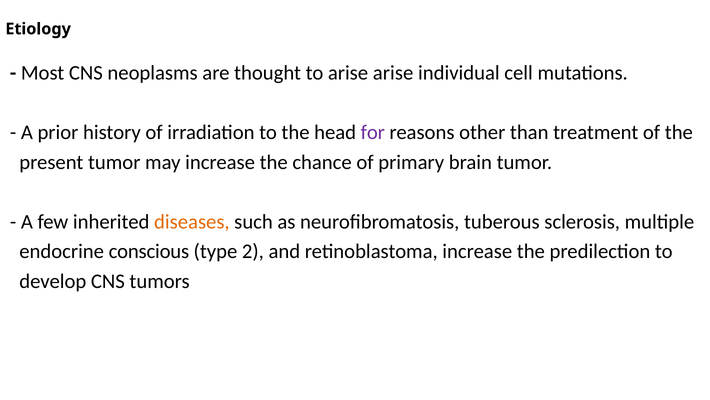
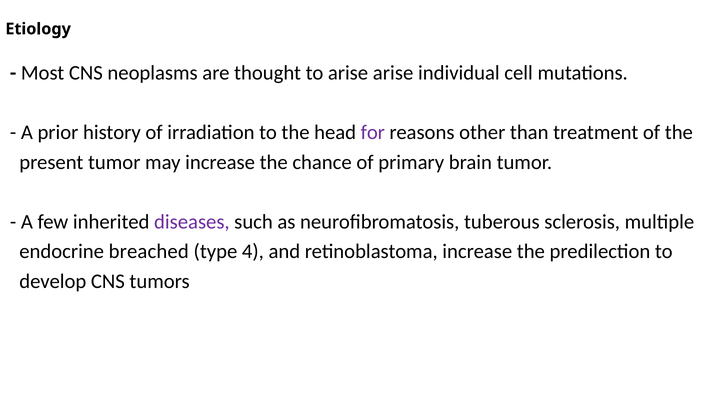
diseases colour: orange -> purple
conscious: conscious -> breached
2: 2 -> 4
